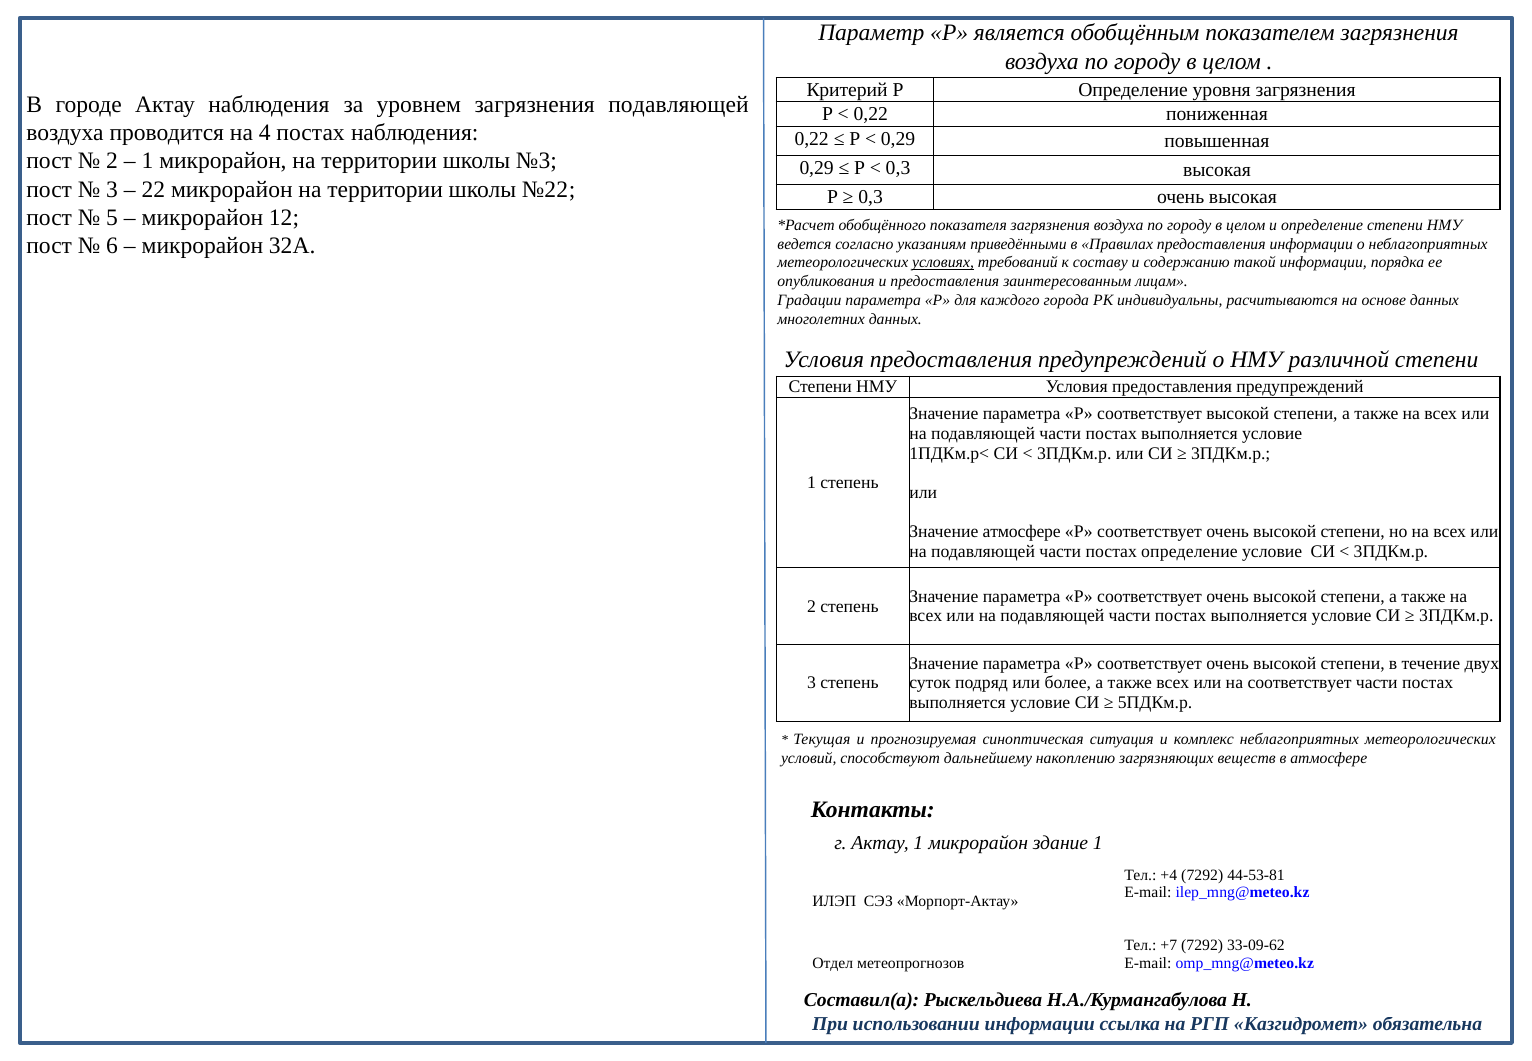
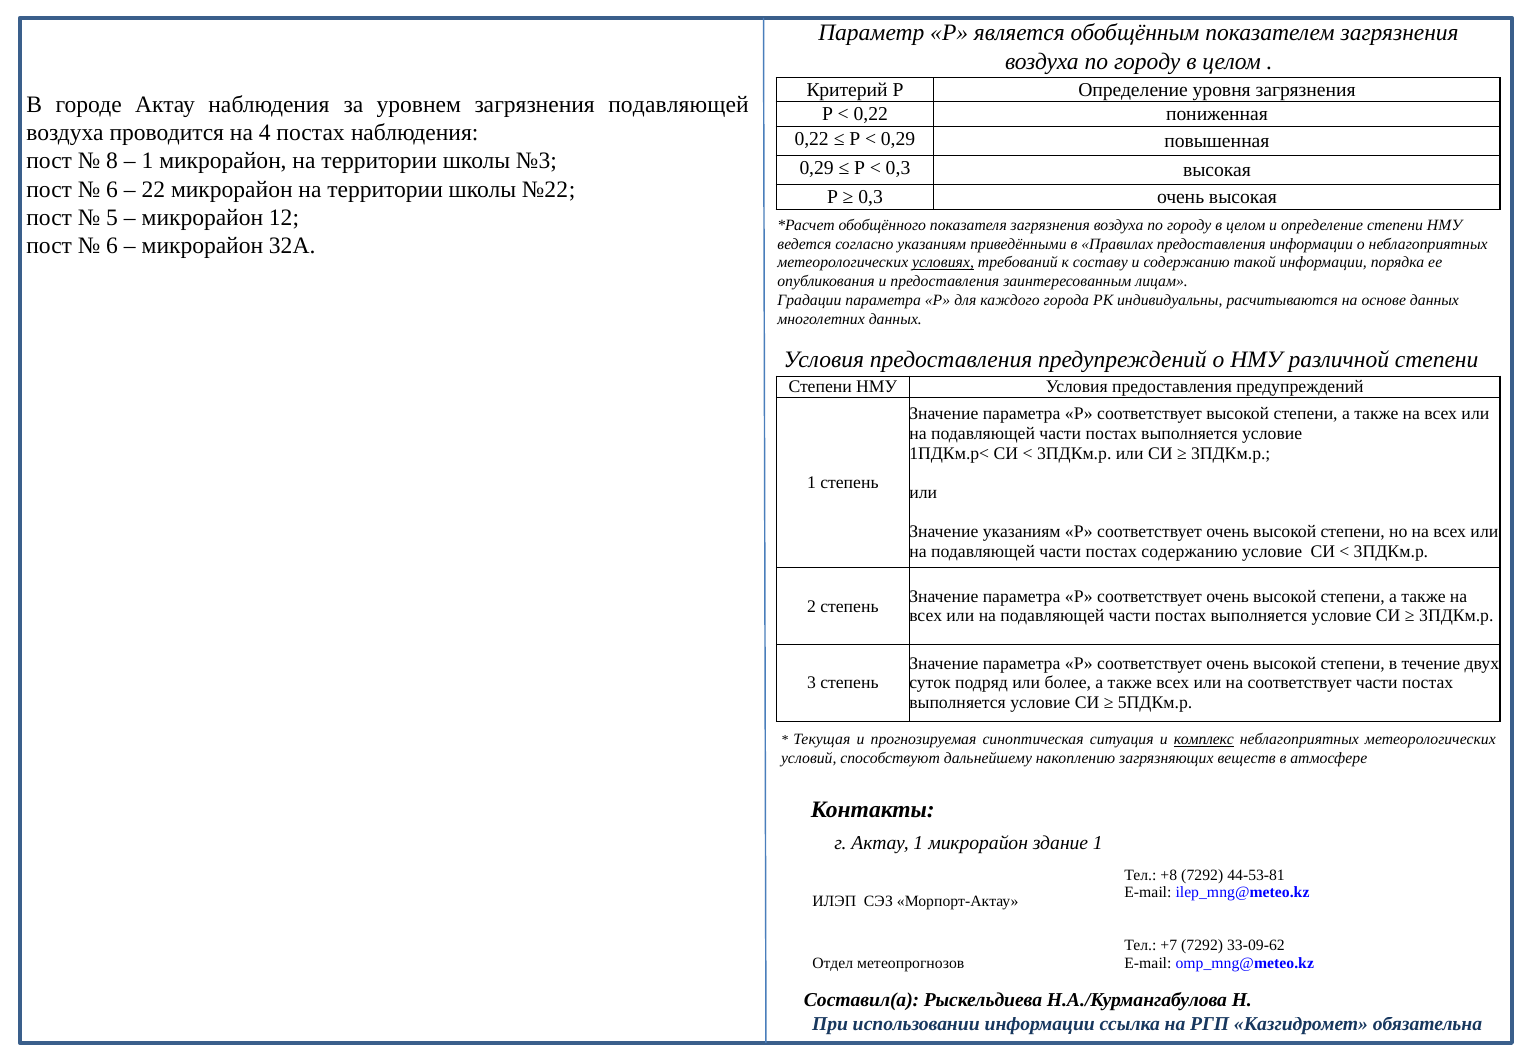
2 at (112, 161): 2 -> 8
3 at (112, 189): 3 -> 6
Значение атмосфере: атмосфере -> указаниям
постах определение: определение -> содержанию
комплекс underline: none -> present
+4: +4 -> +8
